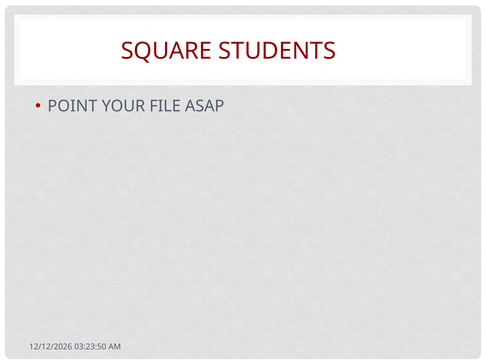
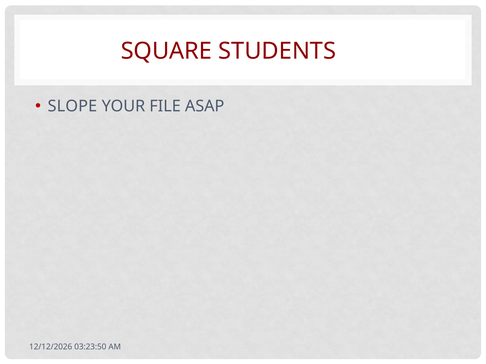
POINT: POINT -> SLOPE
